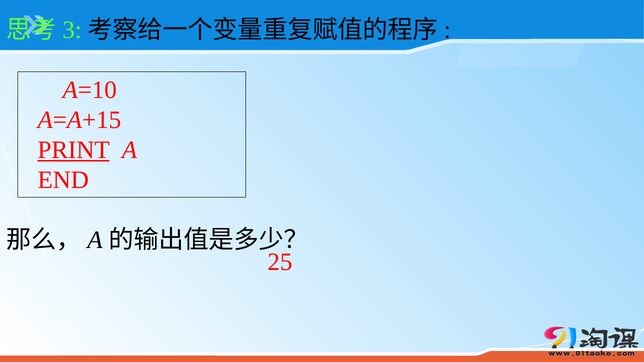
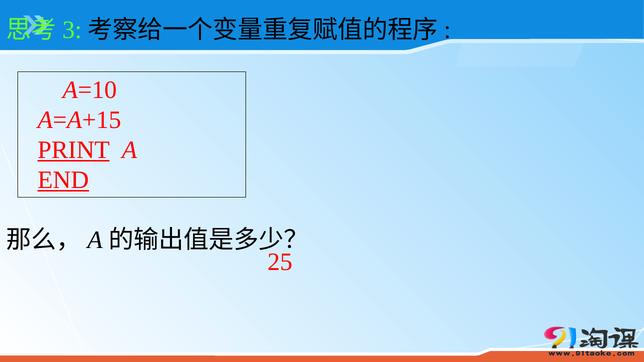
END underline: none -> present
